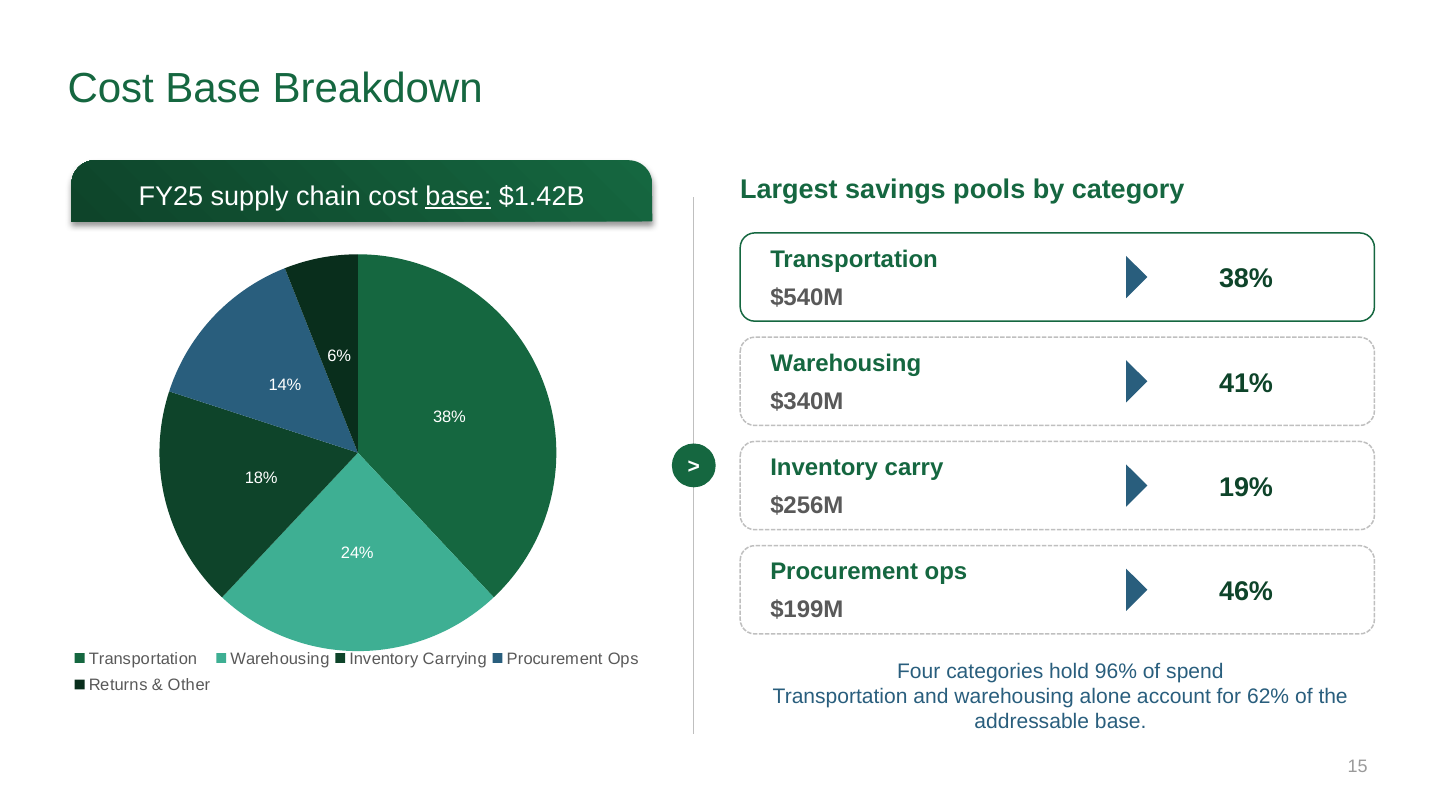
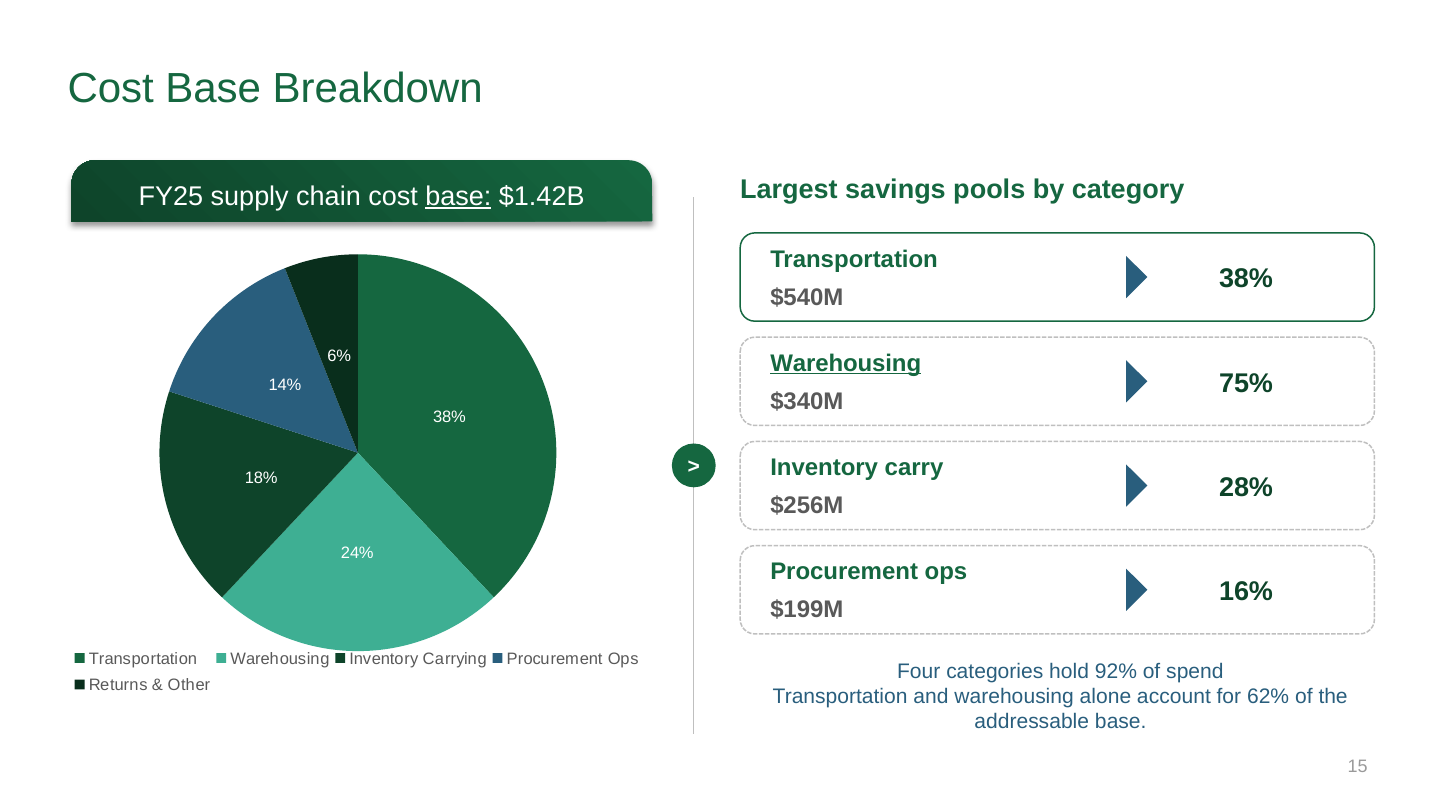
Warehousing at (846, 363) underline: none -> present
41%: 41% -> 75%
19%: 19% -> 28%
46%: 46% -> 16%
96%: 96% -> 92%
